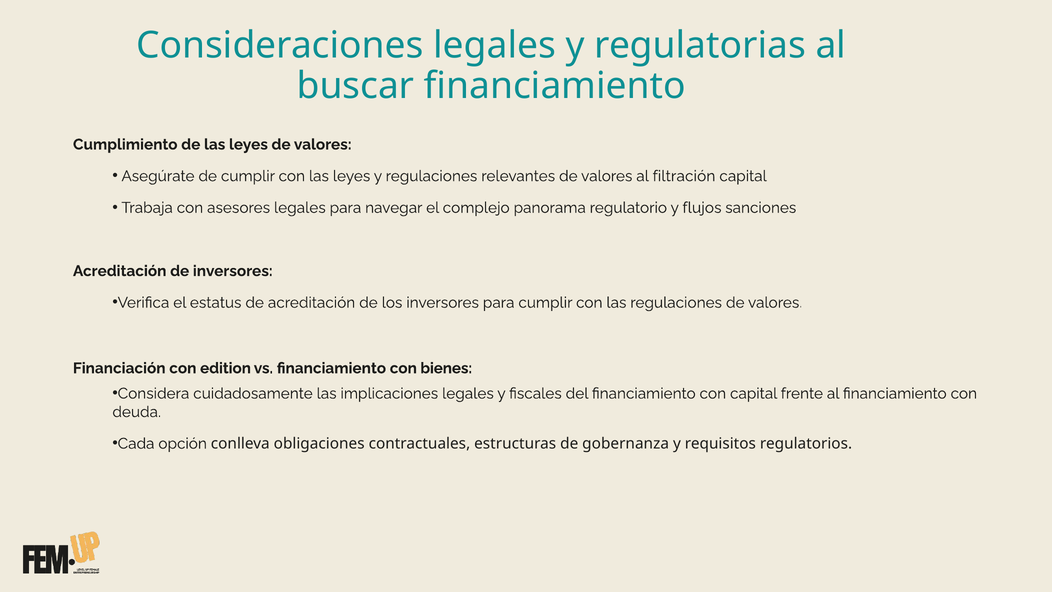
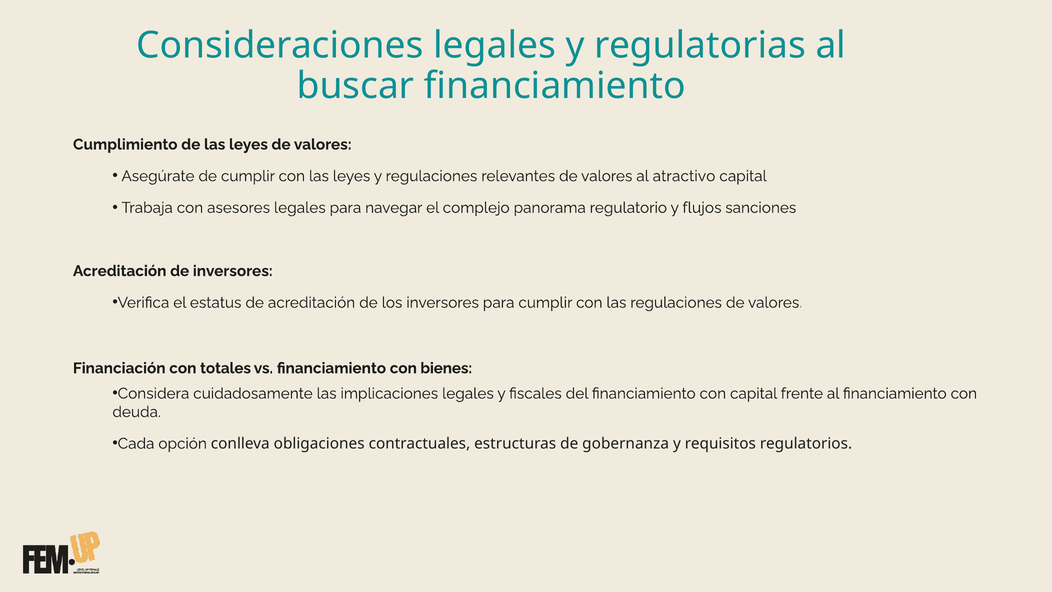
filtración: filtración -> atractivo
edition: edition -> totales
